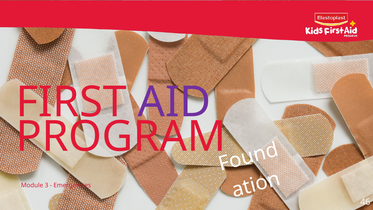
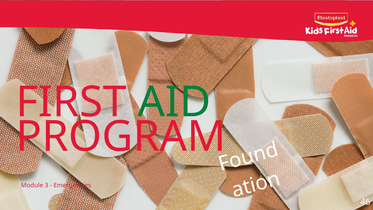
AID colour: purple -> green
